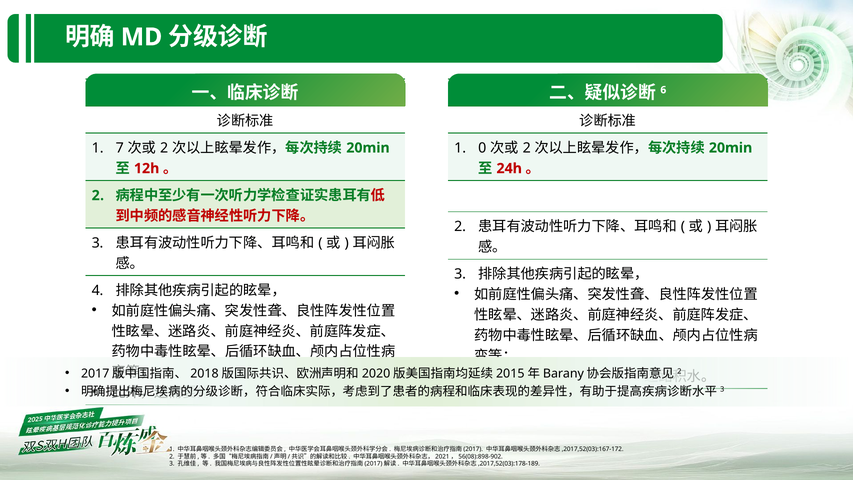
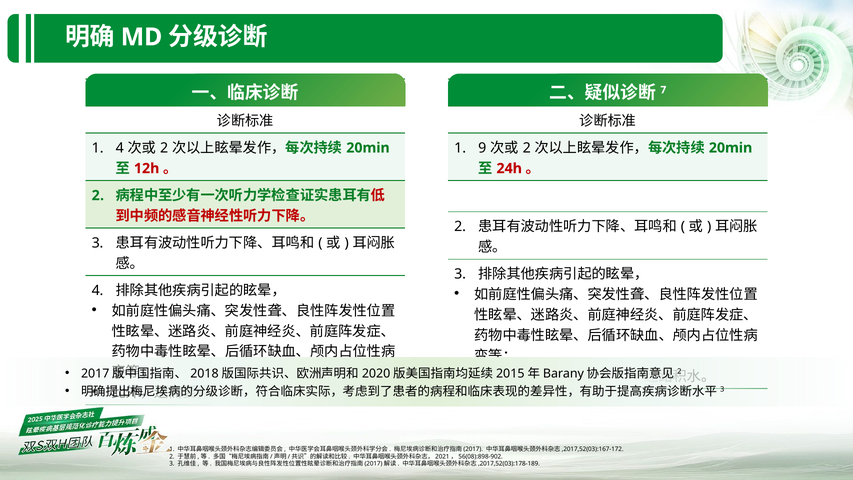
6: 6 -> 7
1 7: 7 -> 4
0: 0 -> 9
